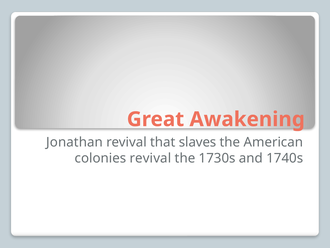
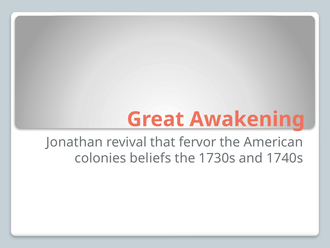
slaves: slaves -> fervor
colonies revival: revival -> beliefs
